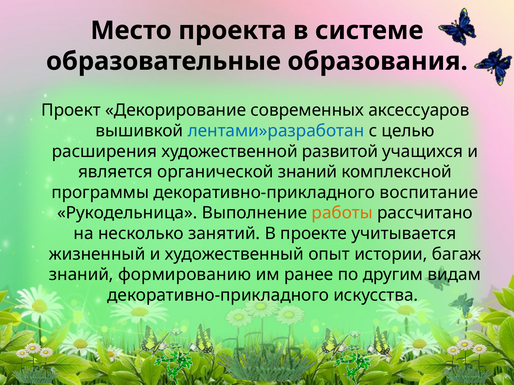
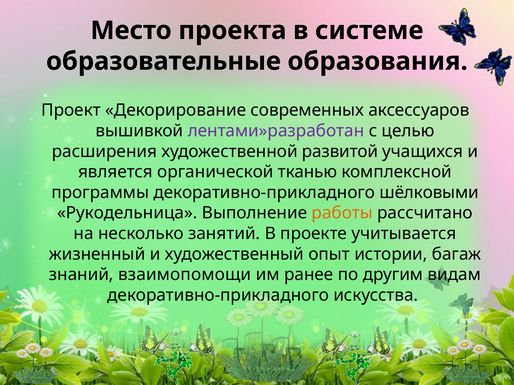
лентами»разработан colour: blue -> purple
органической знаний: знаний -> тканью
воспитание: воспитание -> шёлковыми
формированию: формированию -> взаимопомощи
